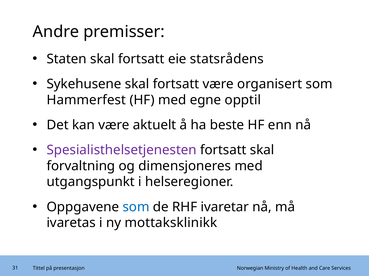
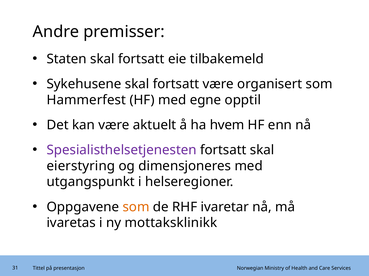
statsrådens: statsrådens -> tilbakemeld
beste: beste -> hvem
forvaltning: forvaltning -> eierstyring
som at (136, 207) colour: blue -> orange
